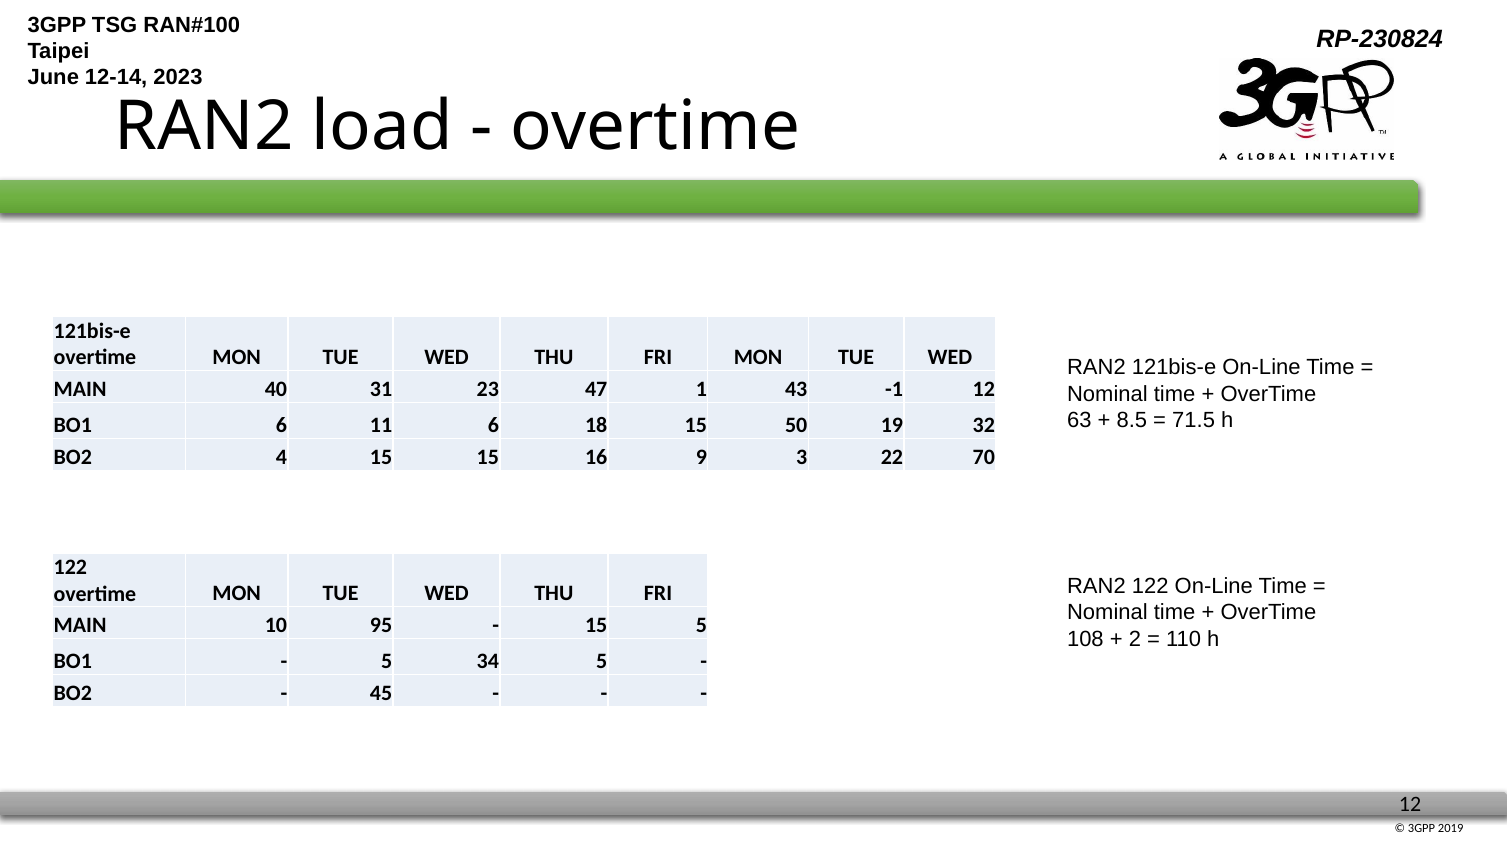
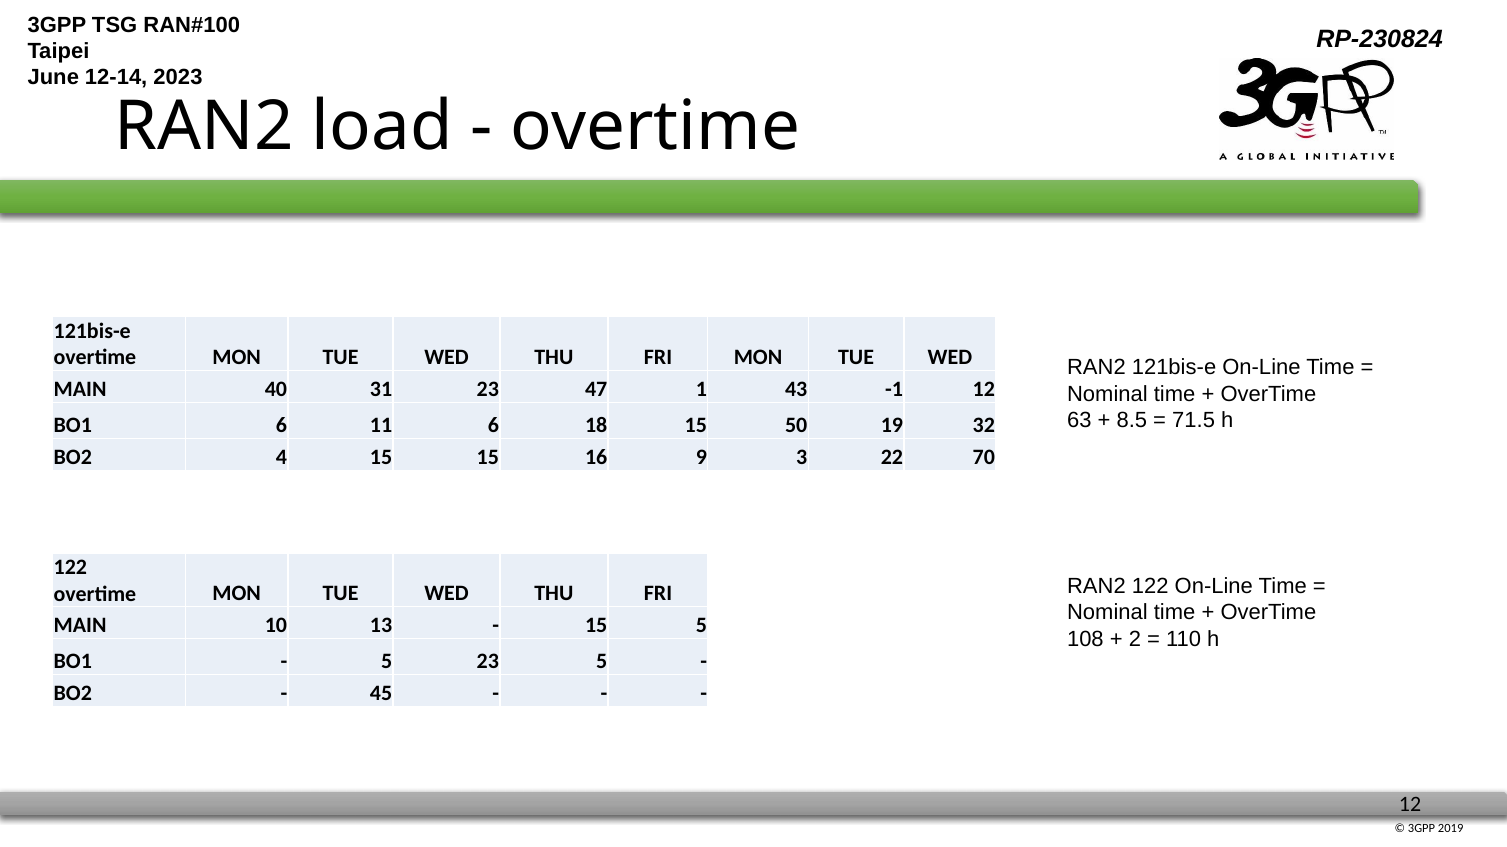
95: 95 -> 13
5 34: 34 -> 23
